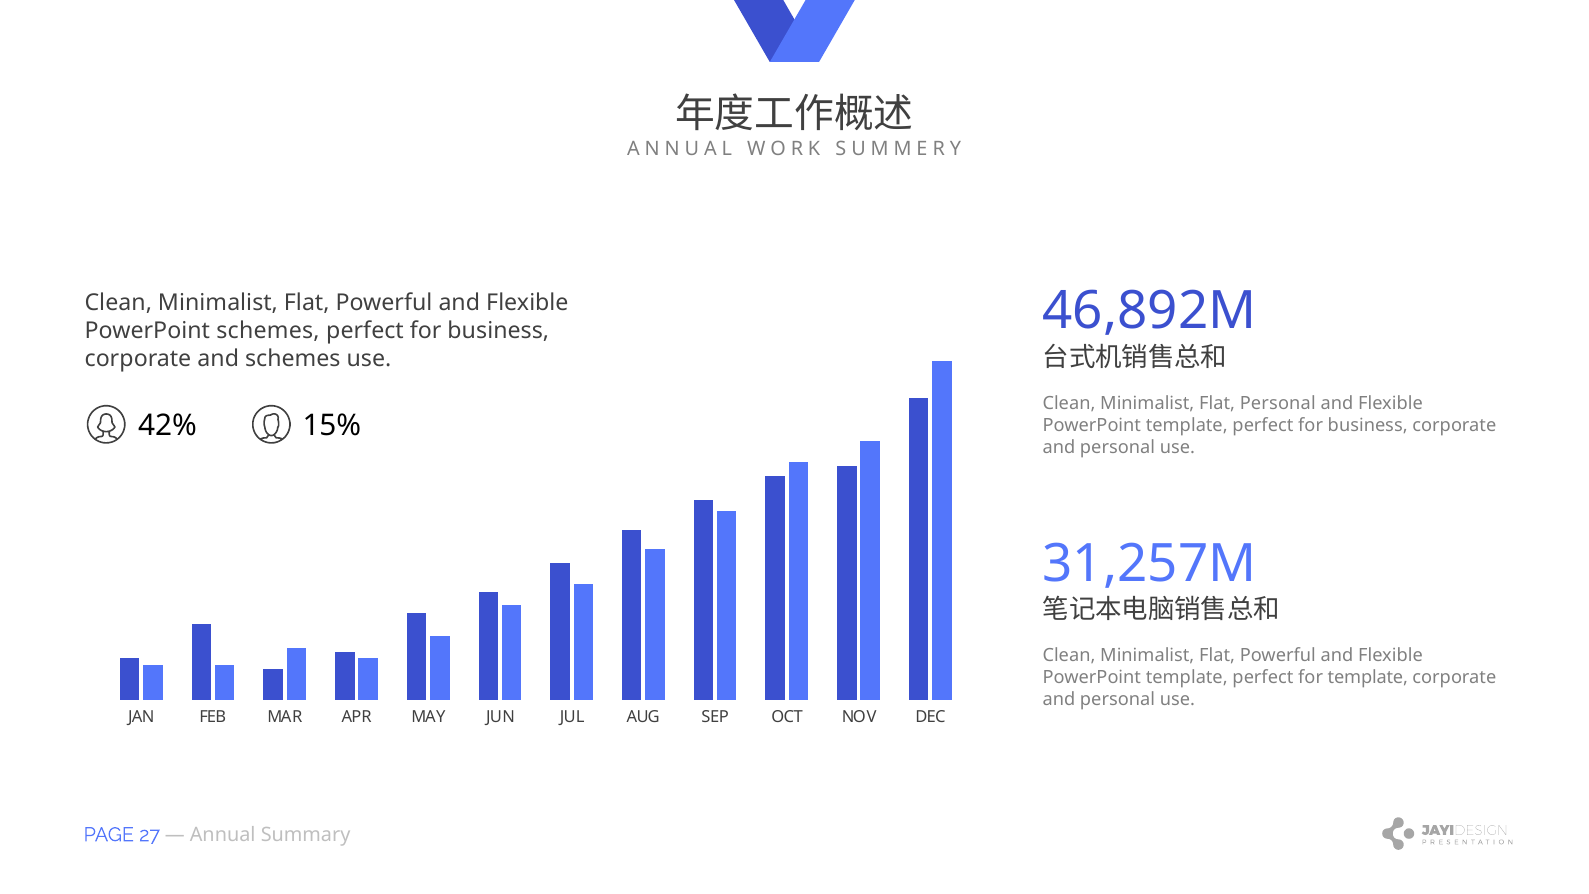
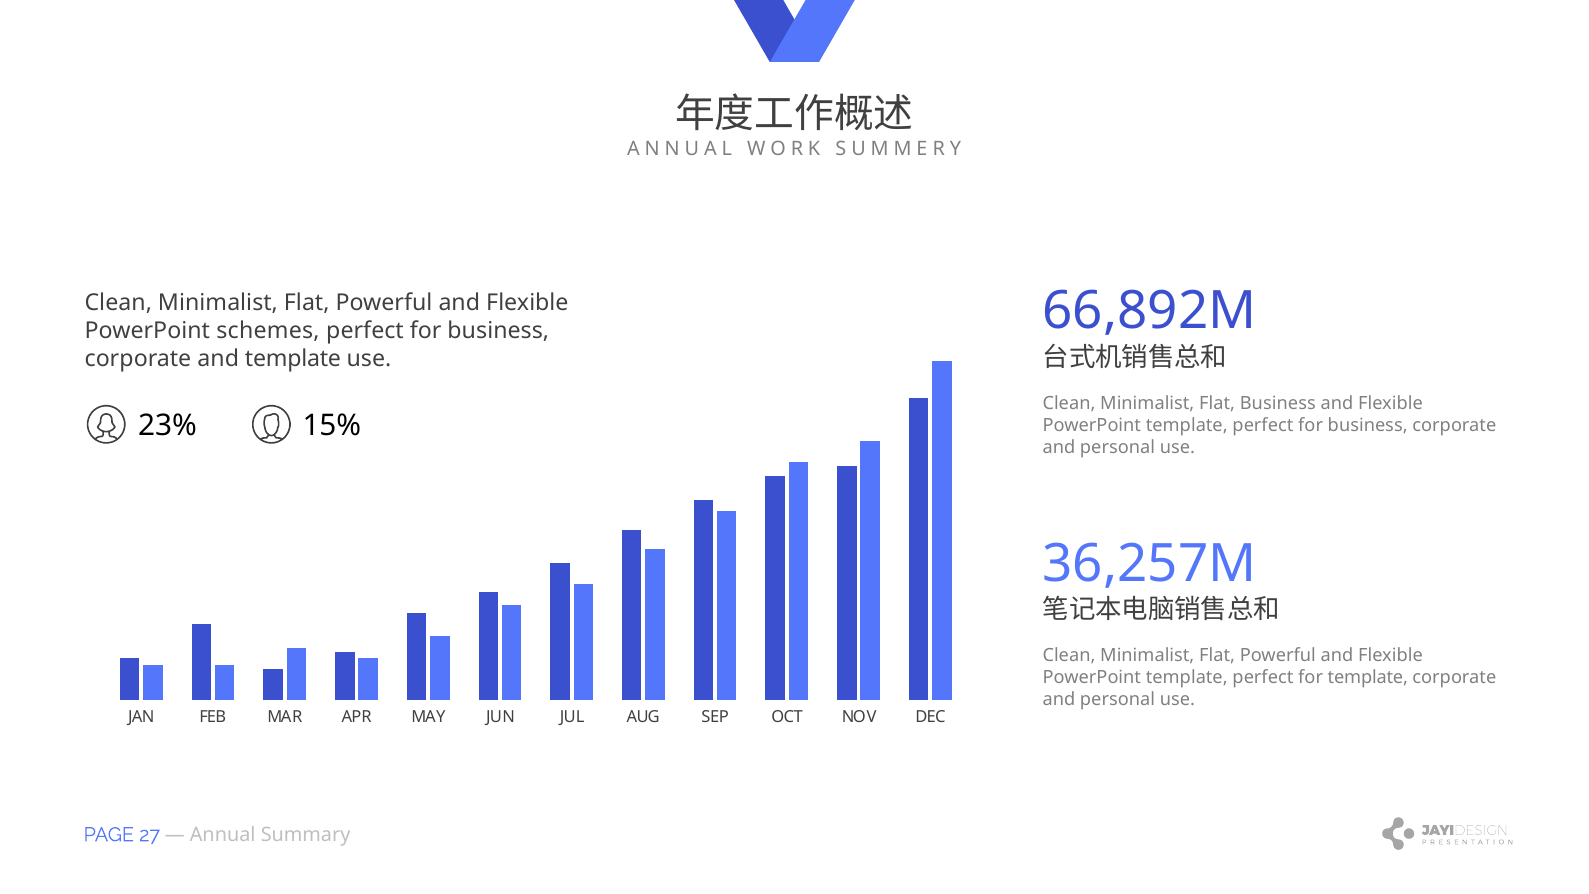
46,892M: 46,892M -> 66,892M
and schemes: schemes -> template
Flat Personal: Personal -> Business
42%: 42% -> 23%
31,257M: 31,257M -> 36,257M
